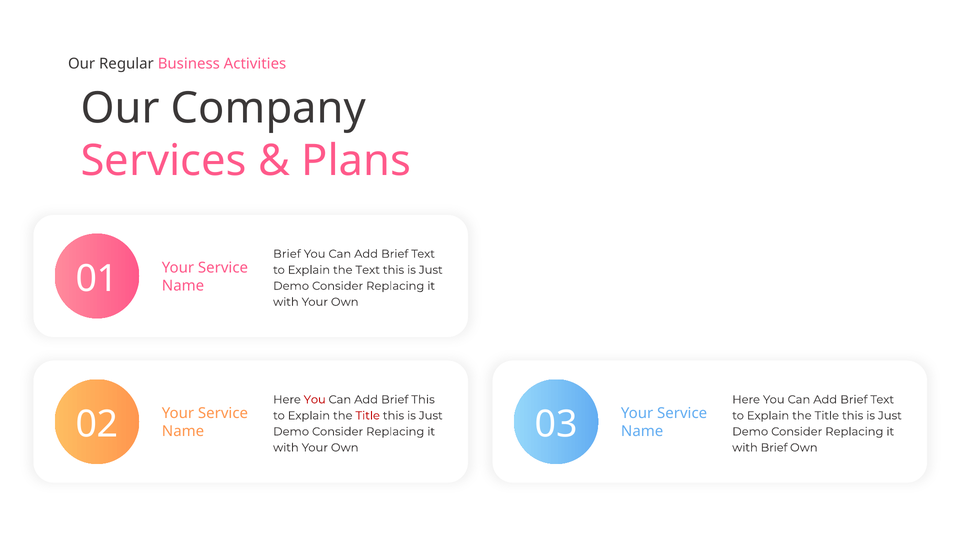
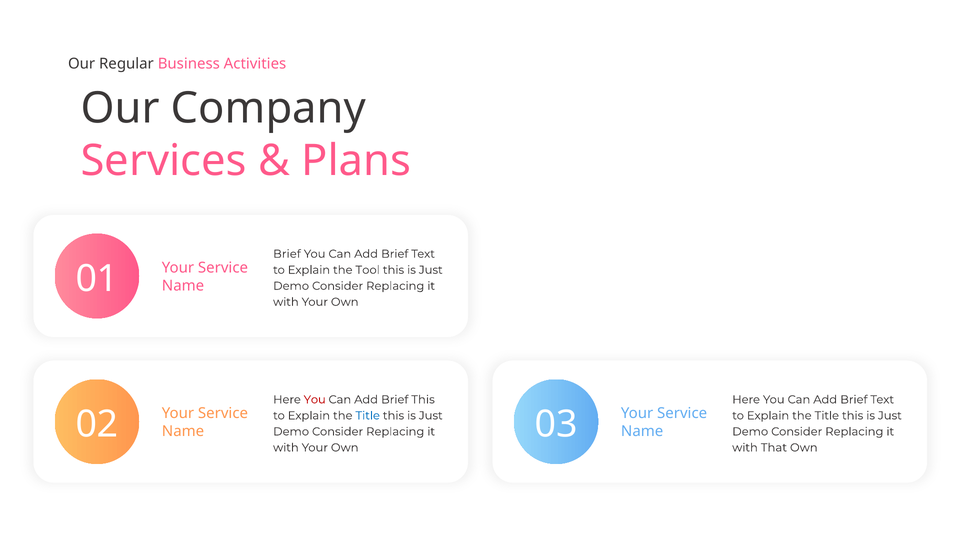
the Text: Text -> Tool
Title at (368, 415) colour: red -> blue
with Brief: Brief -> That
